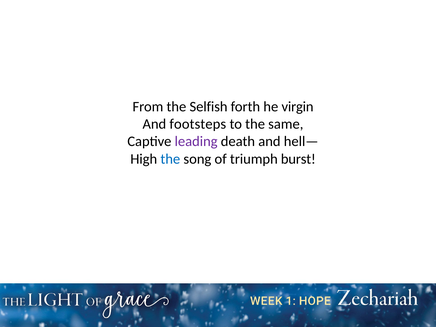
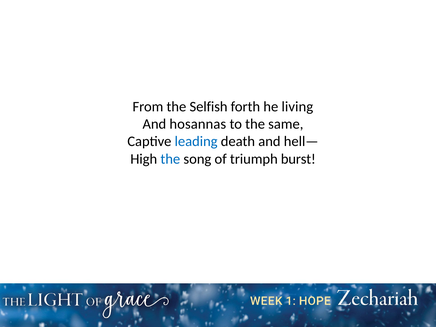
virgin: virgin -> living
footsteps: footsteps -> hosannas
leading colour: purple -> blue
